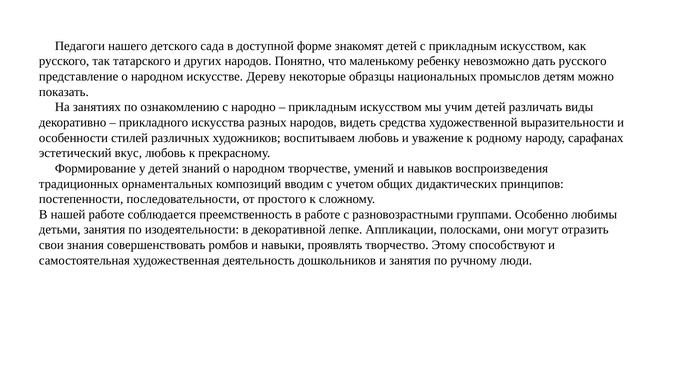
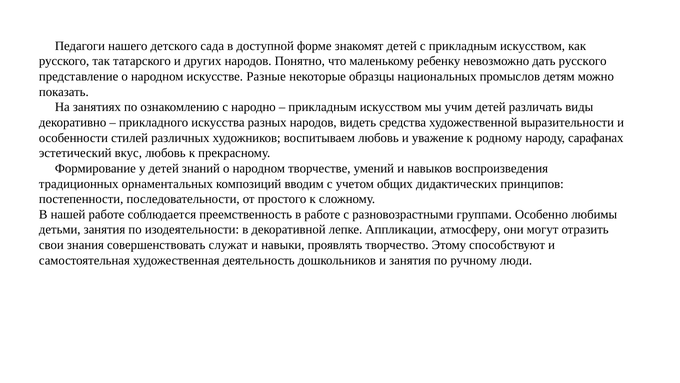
Дереву: Дереву -> Разные
полосками: полосками -> атмосферу
ромбов: ромбов -> служат
